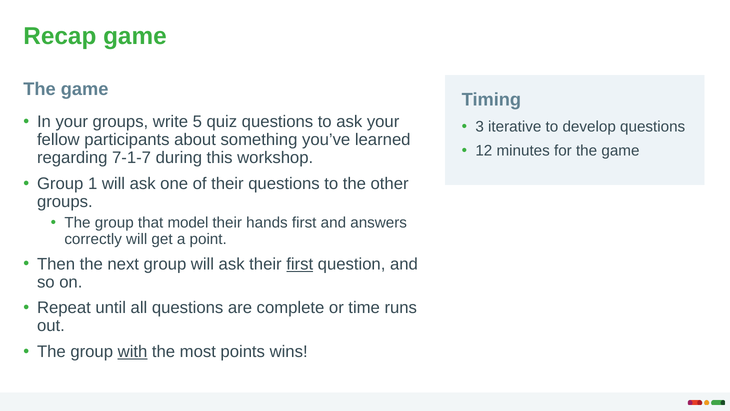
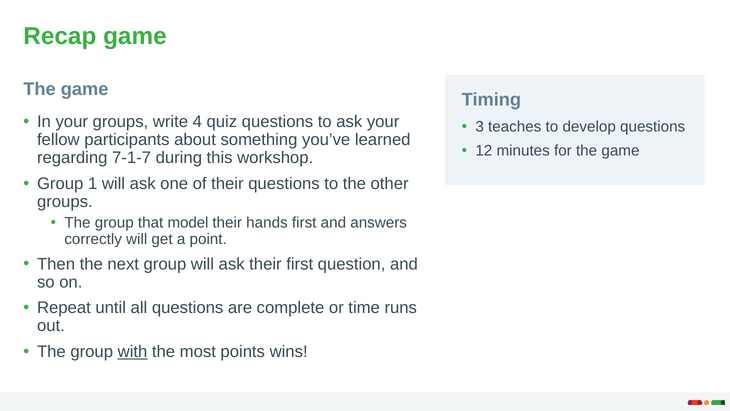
5: 5 -> 4
iterative: iterative -> teaches
first at (300, 264) underline: present -> none
